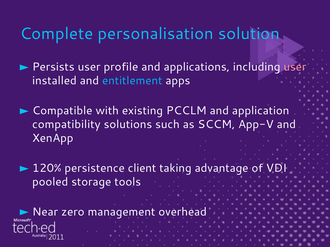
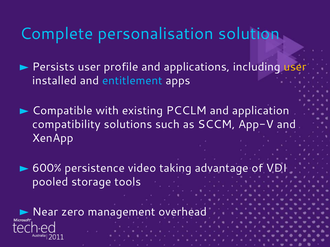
user at (295, 67) colour: pink -> yellow
120%: 120% -> 600%
client: client -> video
